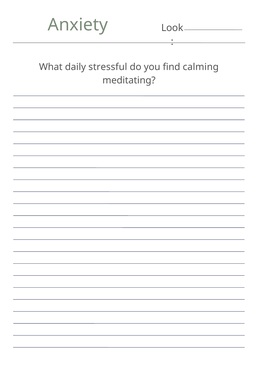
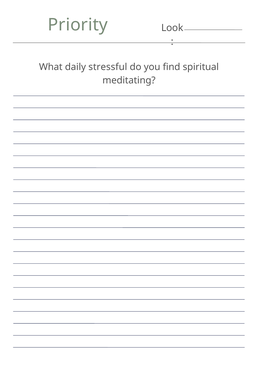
Anxiety: Anxiety -> Priority
calming: calming -> spiritual
